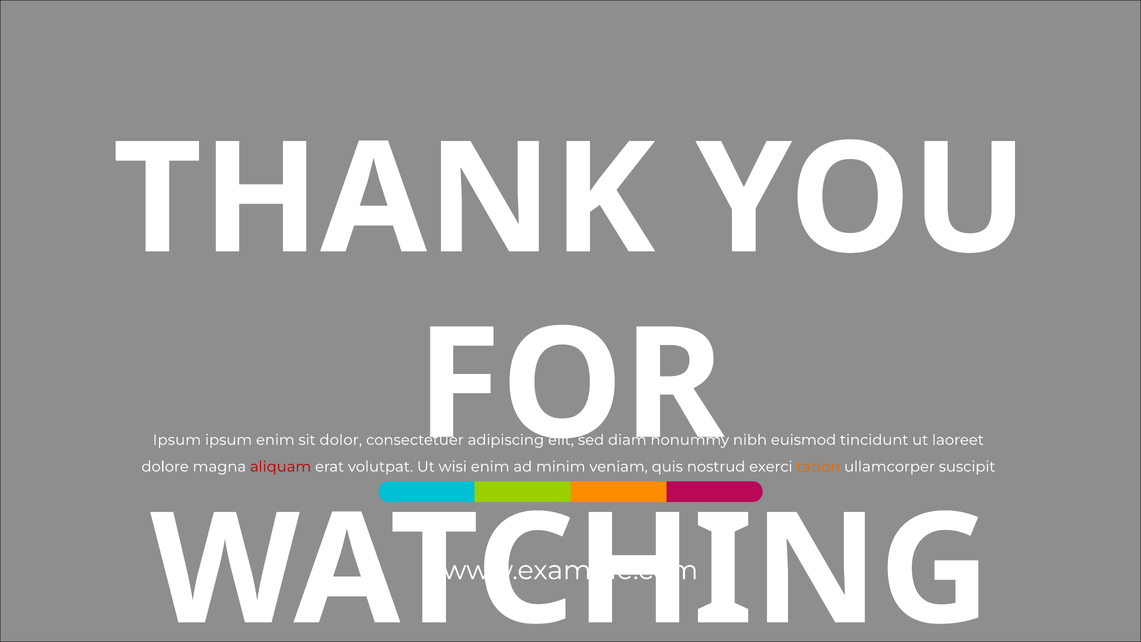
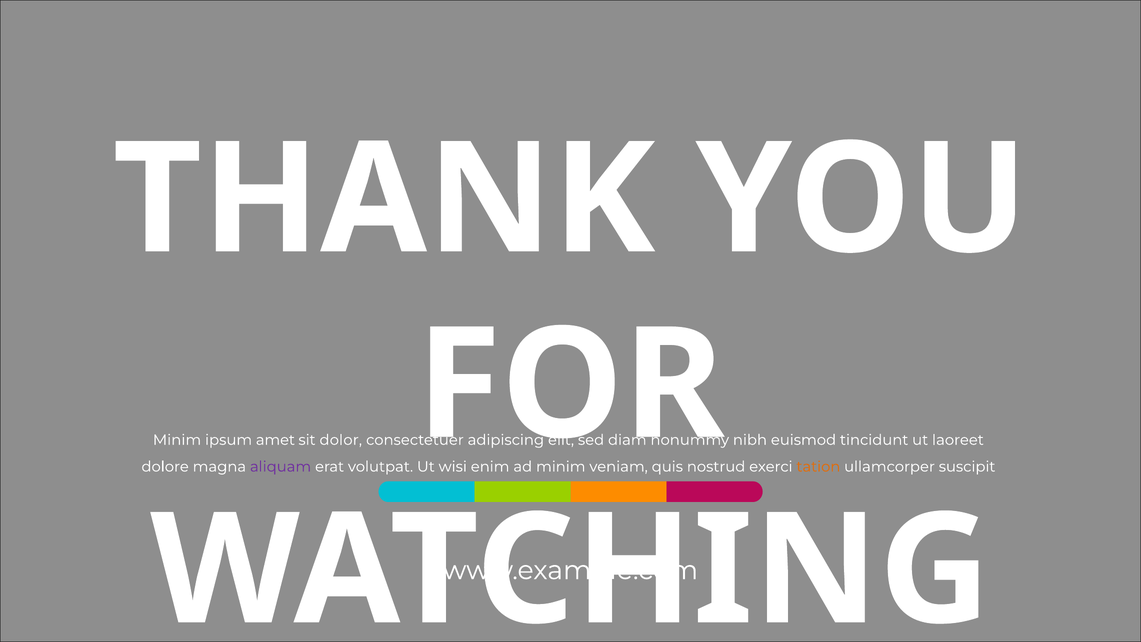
Ipsum at (177, 440): Ipsum -> Minim
ipsum enim: enim -> amet
aliquam colour: red -> purple
